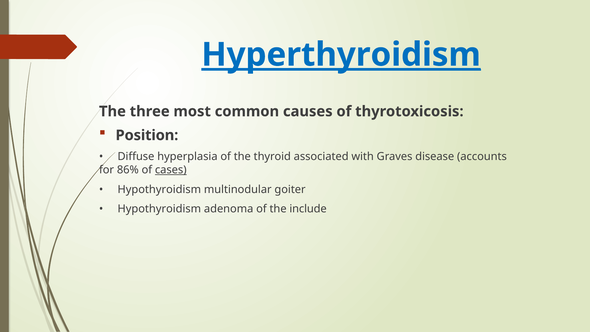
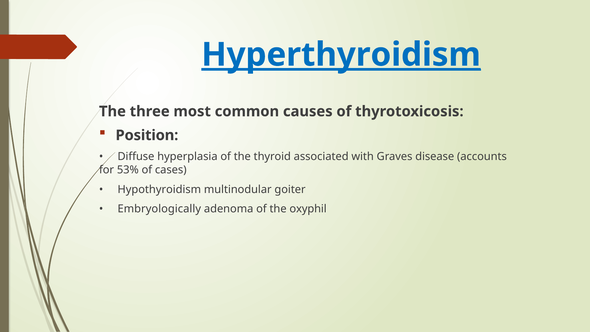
86%: 86% -> 53%
cases underline: present -> none
Hypothyroidism at (159, 209): Hypothyroidism -> Embryologically
include: include -> oxyphil
